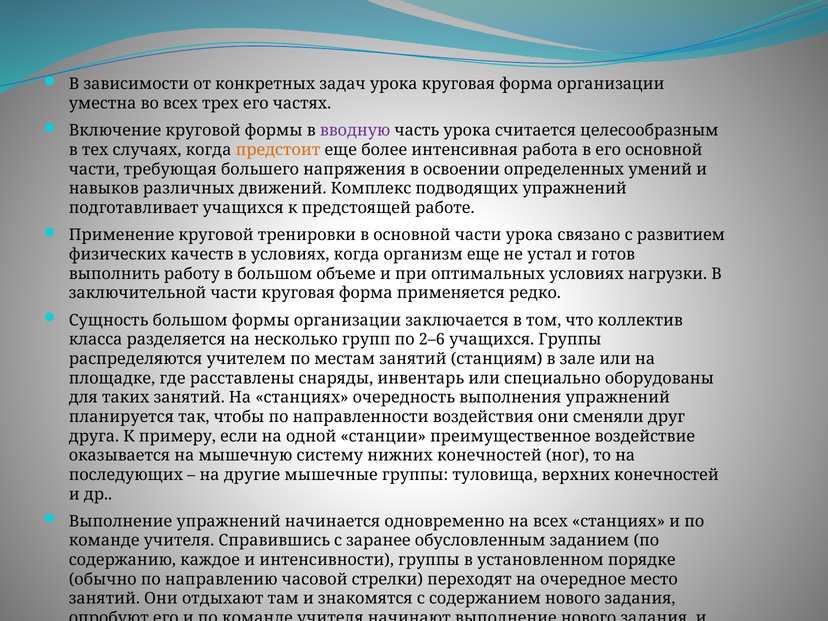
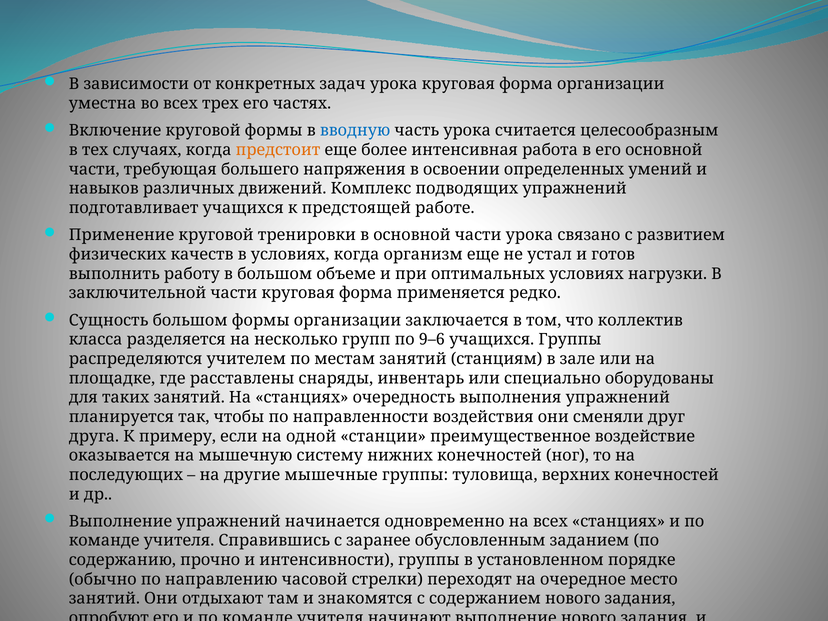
вводную colour: purple -> blue
2–6: 2–6 -> 9–6
каждое: каждое -> прочно
